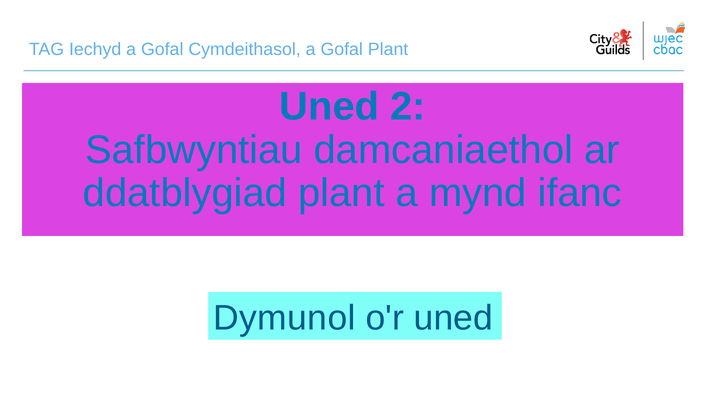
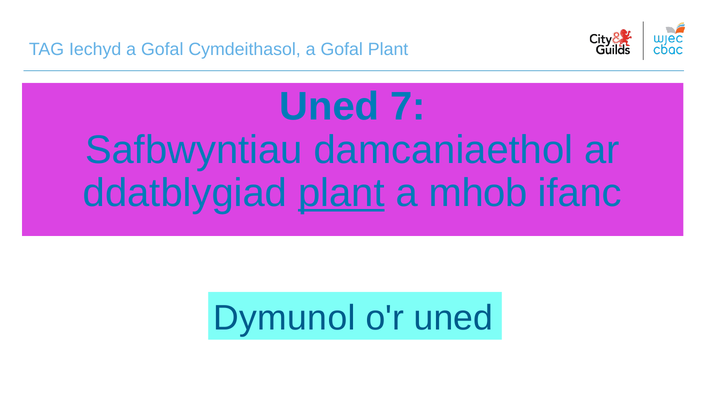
2: 2 -> 7
plant at (341, 193) underline: none -> present
mynd: mynd -> mhob
